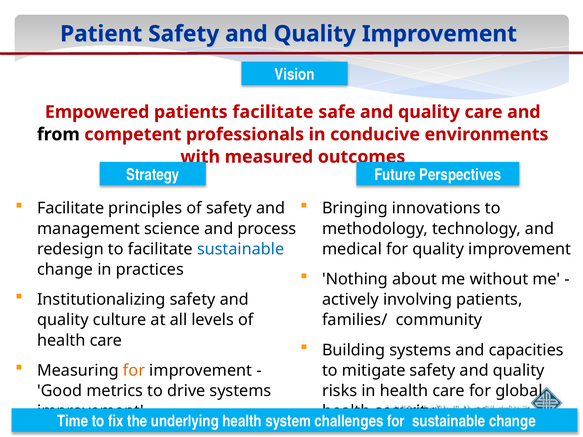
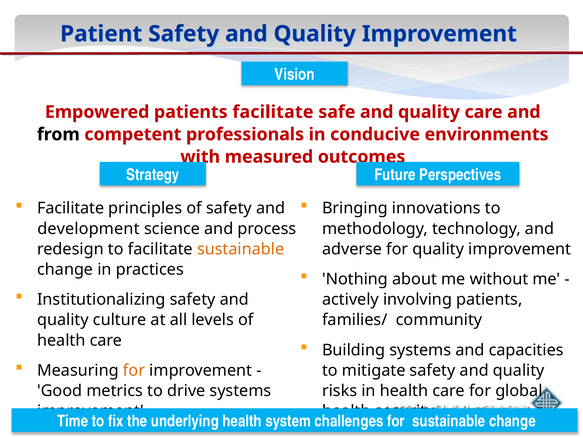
management: management -> development
sustainable at (241, 249) colour: blue -> orange
medical: medical -> adverse
